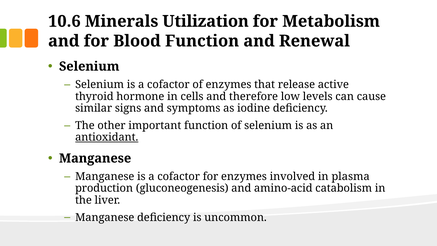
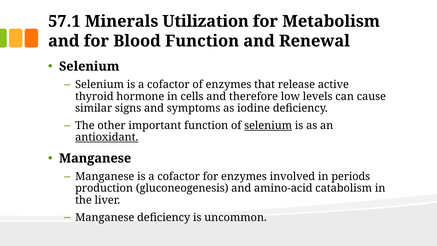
10.6: 10.6 -> 57.1
selenium at (268, 125) underline: none -> present
plasma: plasma -> periods
